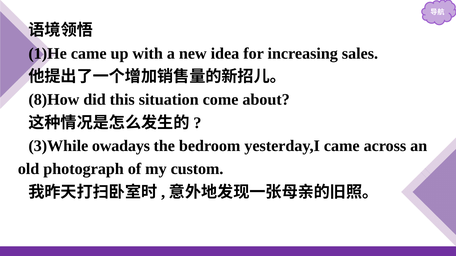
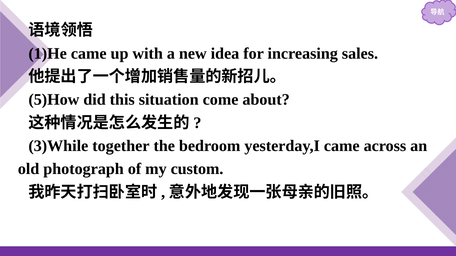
8)How: 8)How -> 5)How
owadays: owadays -> together
